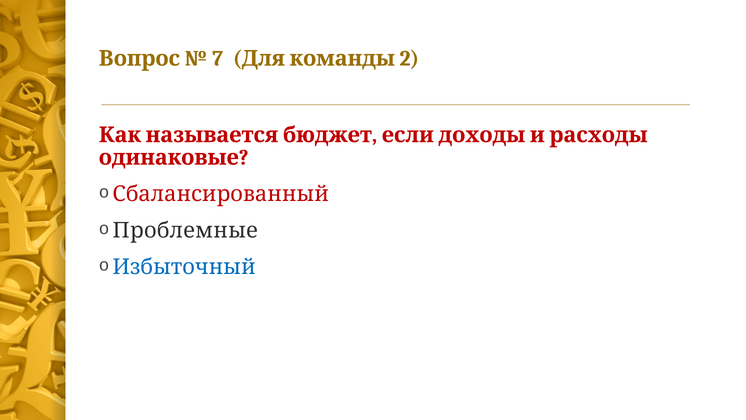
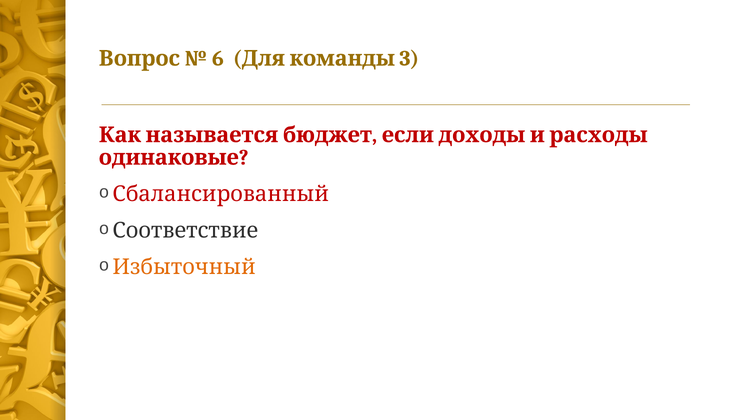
7: 7 -> 6
2: 2 -> 3
Проблемные: Проблемные -> Соответствие
Избыточный colour: blue -> orange
